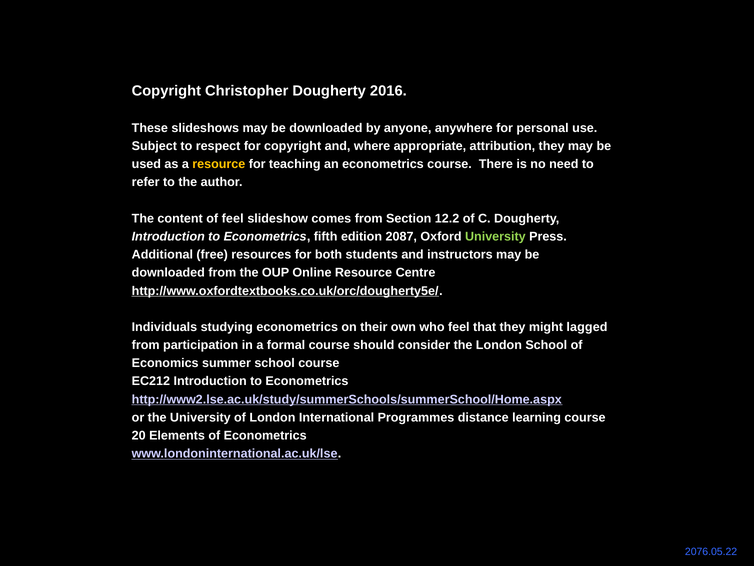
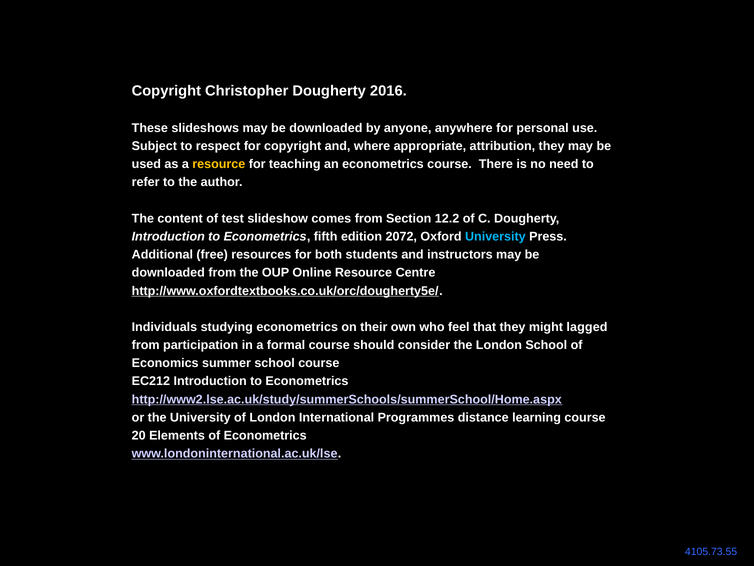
of feel: feel -> test
2087: 2087 -> 2072
University at (495, 236) colour: light green -> light blue
2076.05.22: 2076.05.22 -> 4105.73.55
